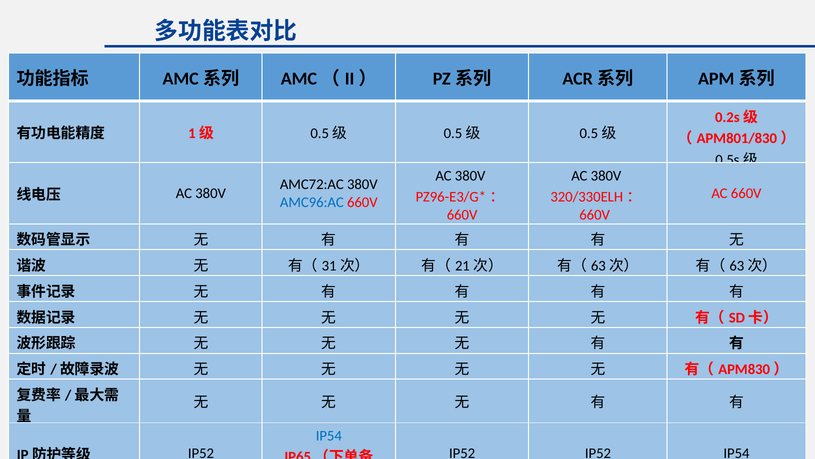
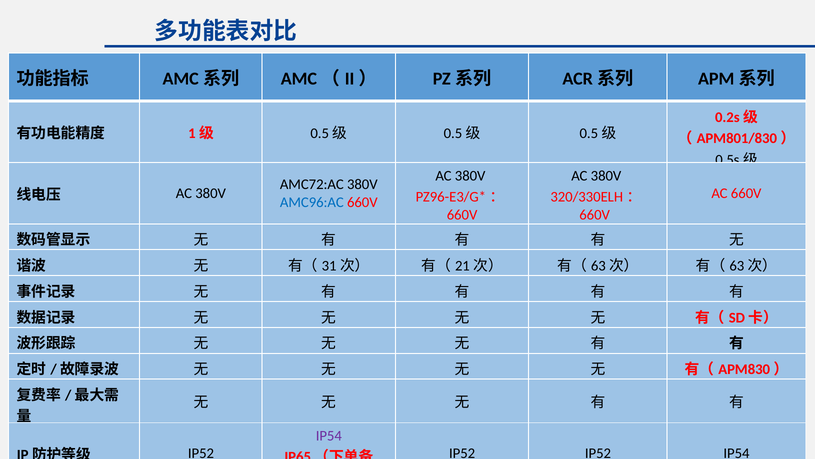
IP54 at (329, 435) colour: blue -> purple
